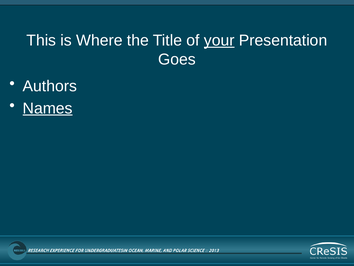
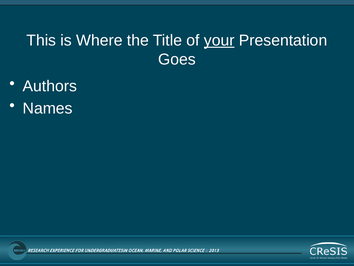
Names underline: present -> none
